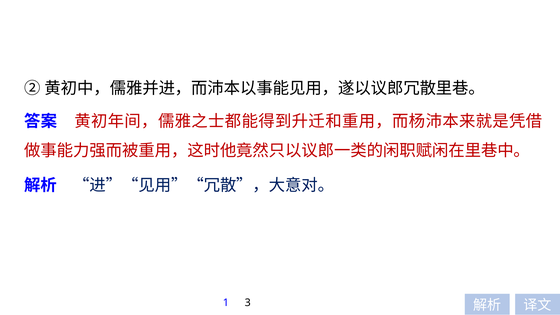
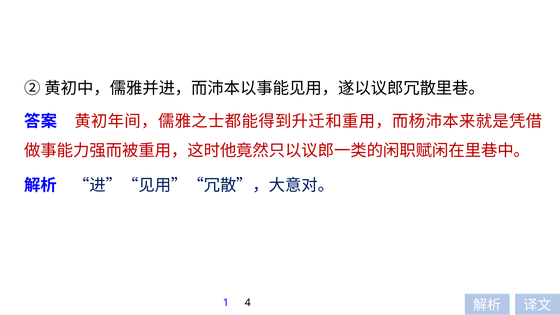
3: 3 -> 4
